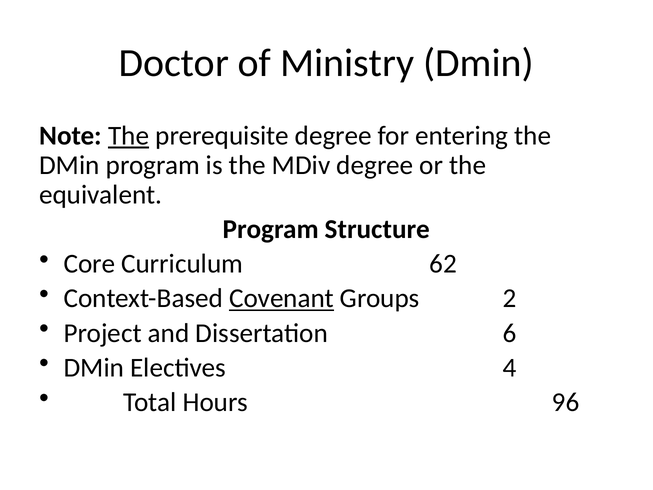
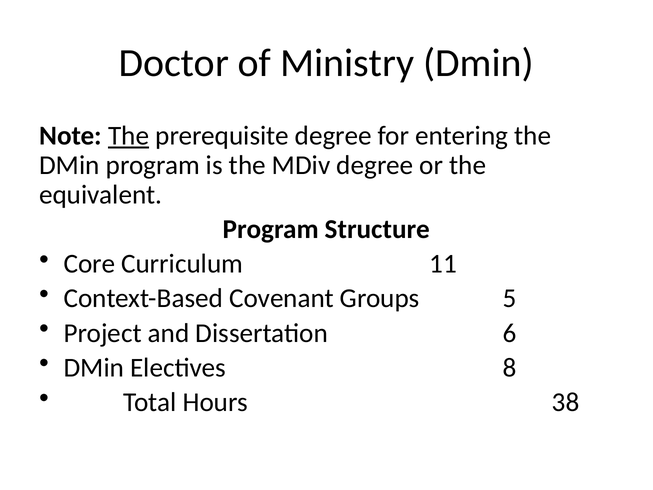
62: 62 -> 11
Covenant underline: present -> none
2: 2 -> 5
4: 4 -> 8
96: 96 -> 38
